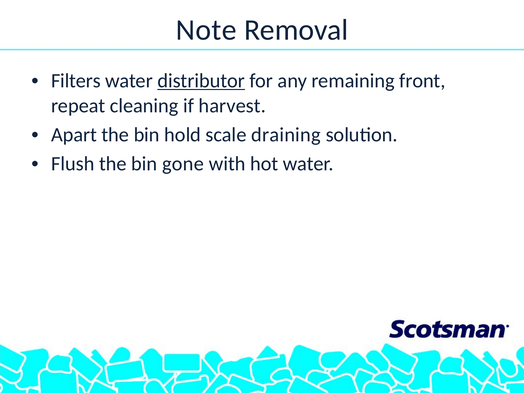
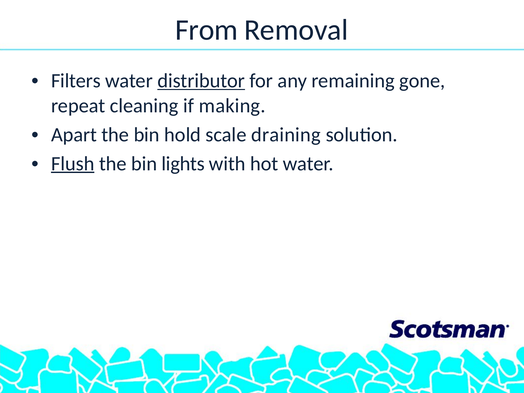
Note: Note -> From
front: front -> gone
harvest: harvest -> making
Flush underline: none -> present
gone: gone -> lights
